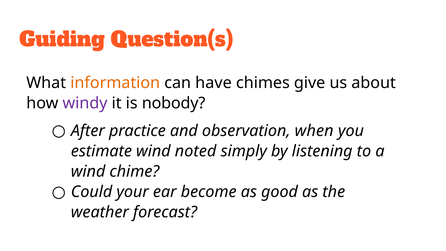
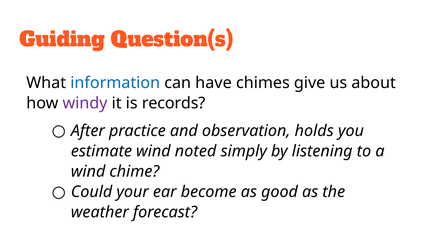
information colour: orange -> blue
nobody: nobody -> records
when: when -> holds
